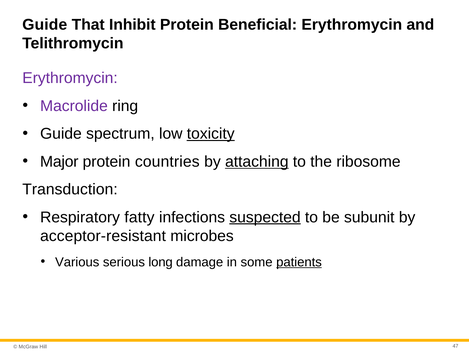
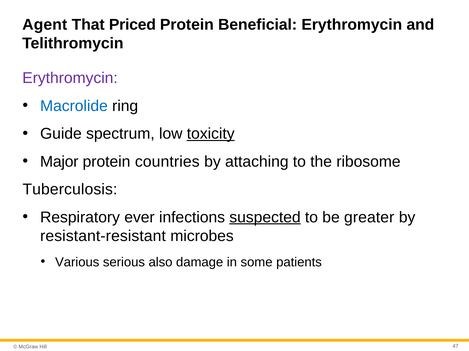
Guide at (45, 25): Guide -> Agent
Inhibit: Inhibit -> Priced
Macrolide colour: purple -> blue
attaching underline: present -> none
Transduction: Transduction -> Tuberculosis
fatty: fatty -> ever
subunit: subunit -> greater
acceptor-resistant: acceptor-resistant -> resistant-resistant
long: long -> also
patients underline: present -> none
